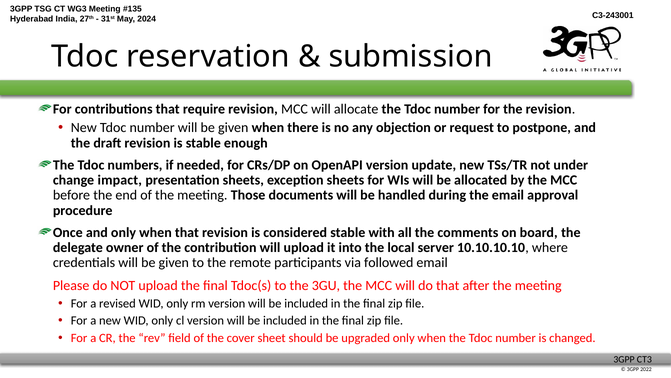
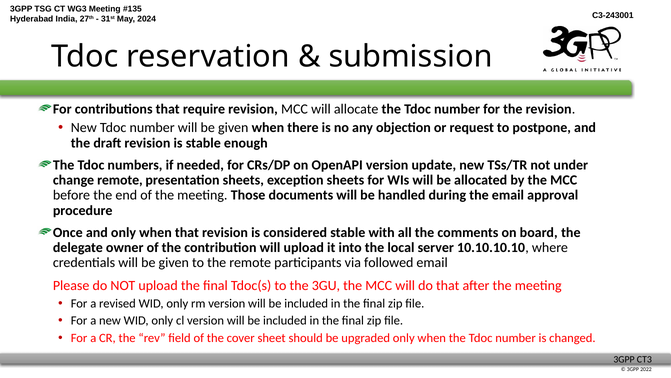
change impact: impact -> remote
